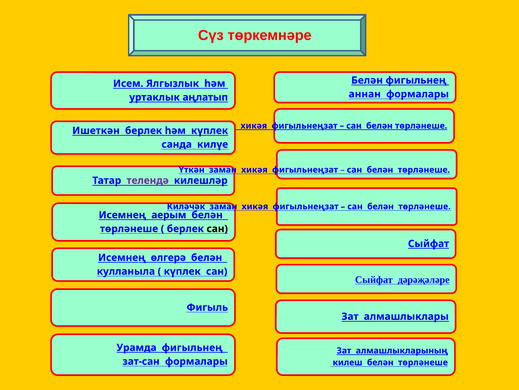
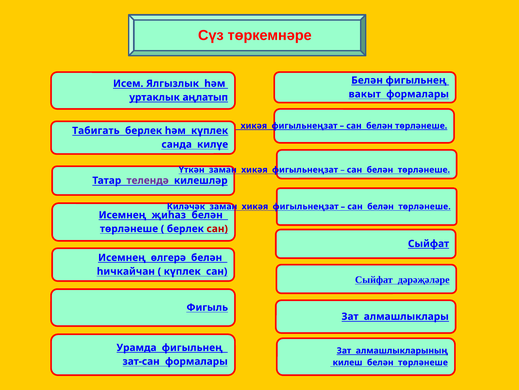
аннан: аннан -> вакыт
Ишеткән: Ишеткән -> Табигать
аерым: аерым -> җиһаз
сан at (217, 228) colour: black -> red
кулланыла: кулланыла -> һичкайчан
